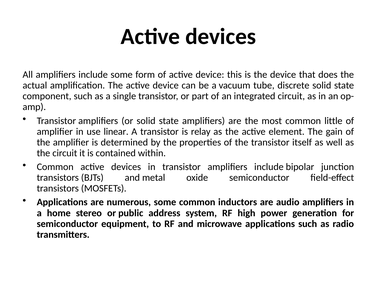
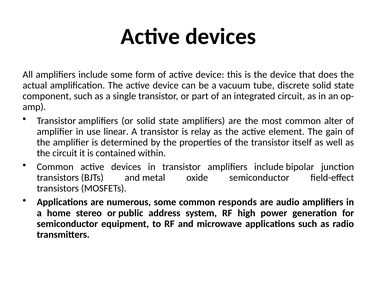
little: little -> alter
inductors: inductors -> responds
